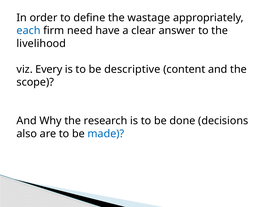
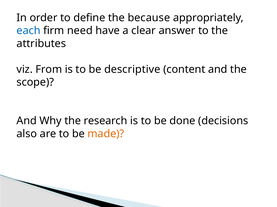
wastage: wastage -> because
livelihood: livelihood -> attributes
Every: Every -> From
made colour: blue -> orange
